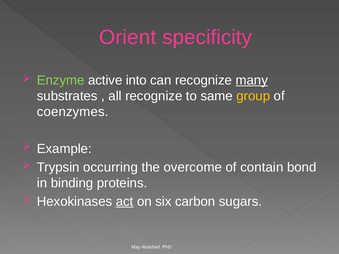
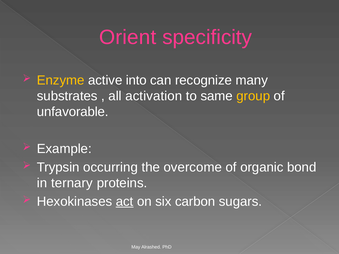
Enzyme colour: light green -> yellow
many underline: present -> none
all recognize: recognize -> activation
coenzymes: coenzymes -> unfavorable
contain: contain -> organic
binding: binding -> ternary
